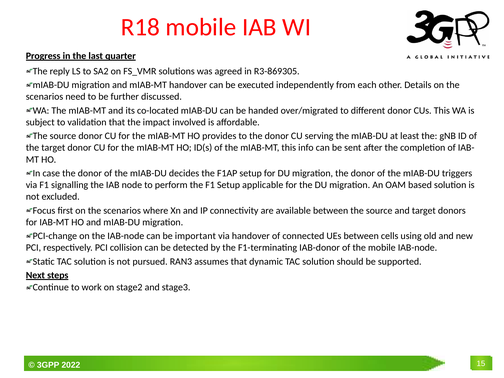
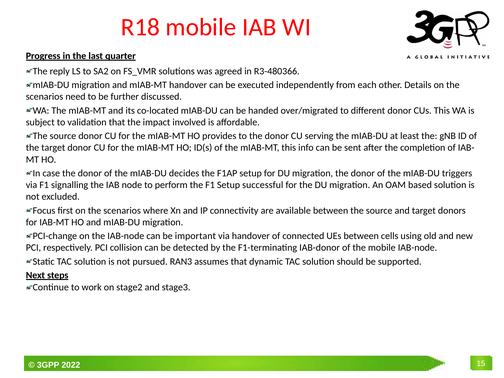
R3-869305: R3-869305 -> R3-480366
applicable: applicable -> successful
